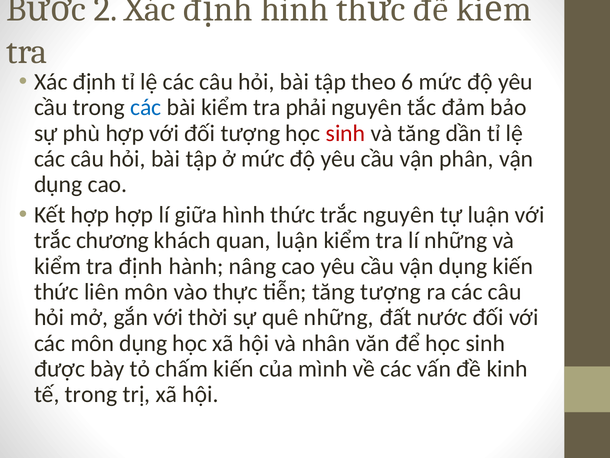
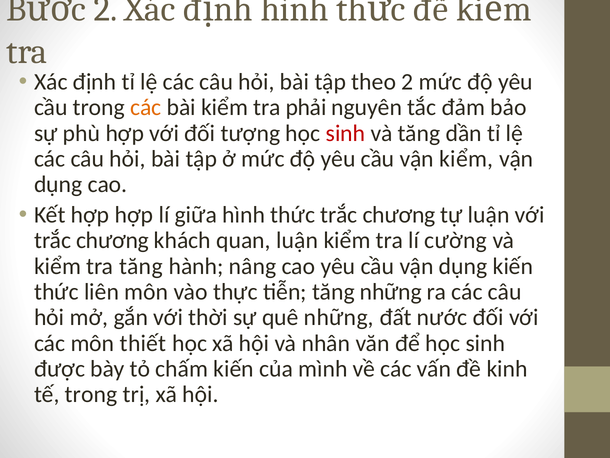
theo 6: 6 -> 2
các at (146, 107) colour: blue -> orange
vận phân: phân -> kiểm
thức trắc nguyên: nguyên -> chương
lí những: những -> cường
tra định: định -> tăng
tăng tượng: tượng -> những
môn dụng: dụng -> thiết
